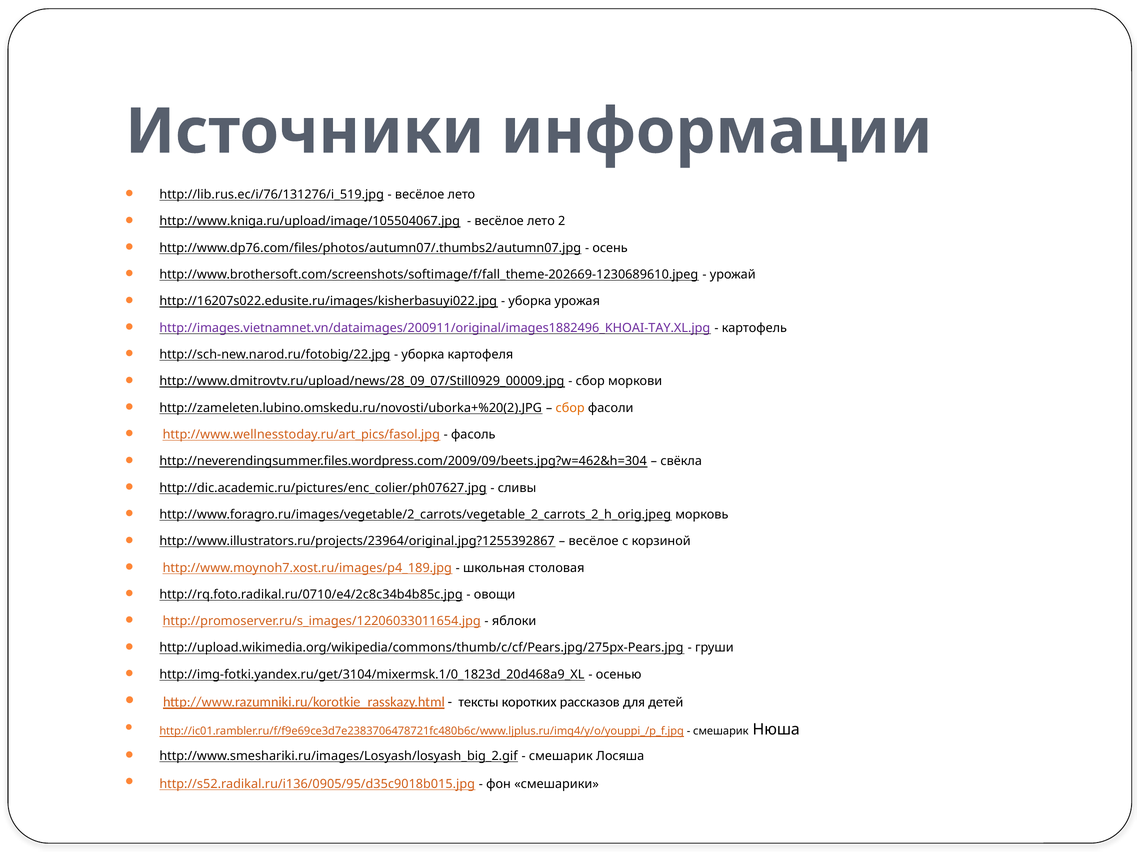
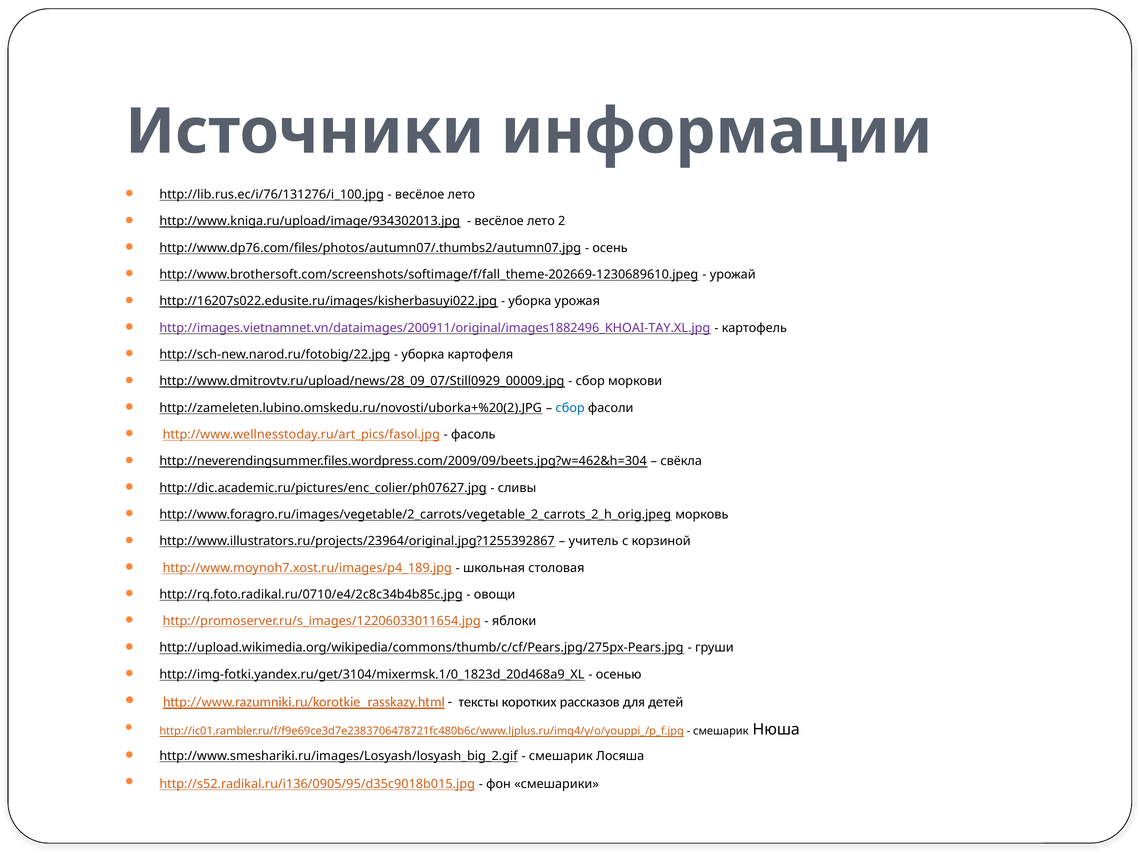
http://lib.rus.ec/i/76/131276/i_519.jpg: http://lib.rus.ec/i/76/131276/i_519.jpg -> http://lib.rus.ec/i/76/131276/i_100.jpg
http://www.kniga.ru/upload/image/105504067.jpg: http://www.kniga.ru/upload/image/105504067.jpg -> http://www.kniga.ru/upload/image/934302013.jpg
сбор at (570, 408) colour: orange -> blue
весёлое at (594, 541): весёлое -> учитель
